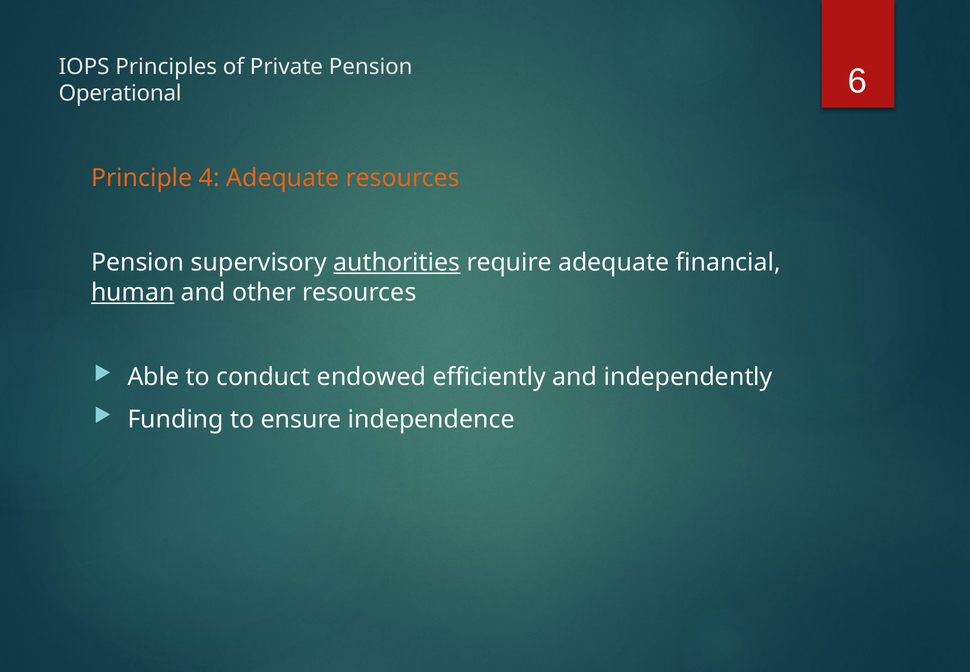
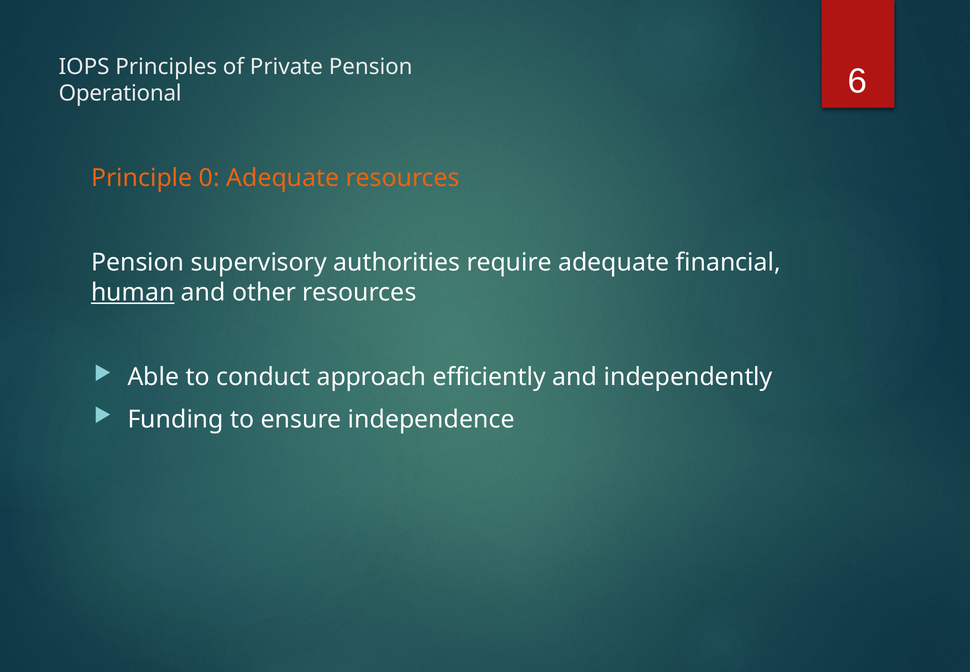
4: 4 -> 0
authorities underline: present -> none
endowed: endowed -> approach
